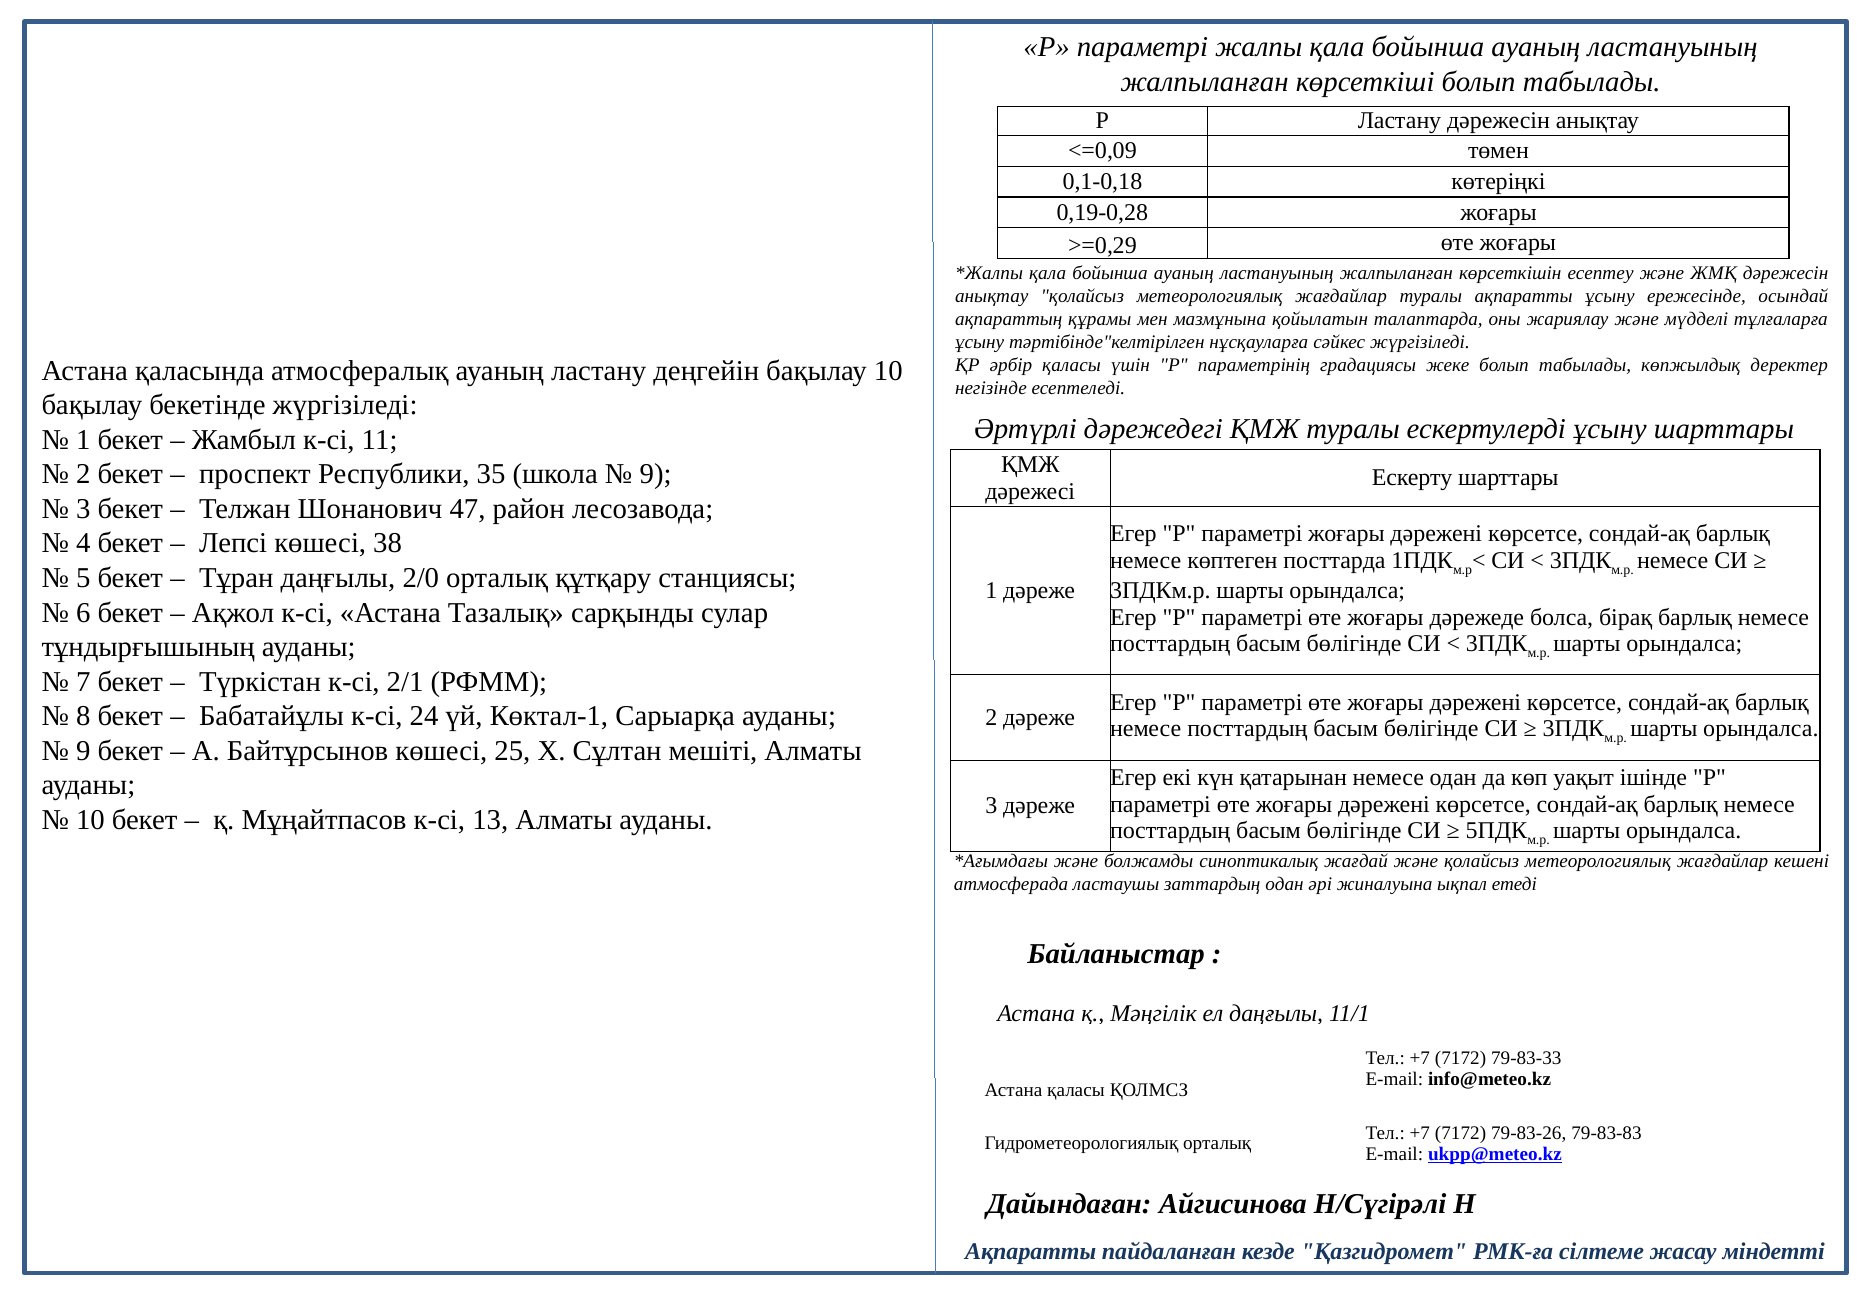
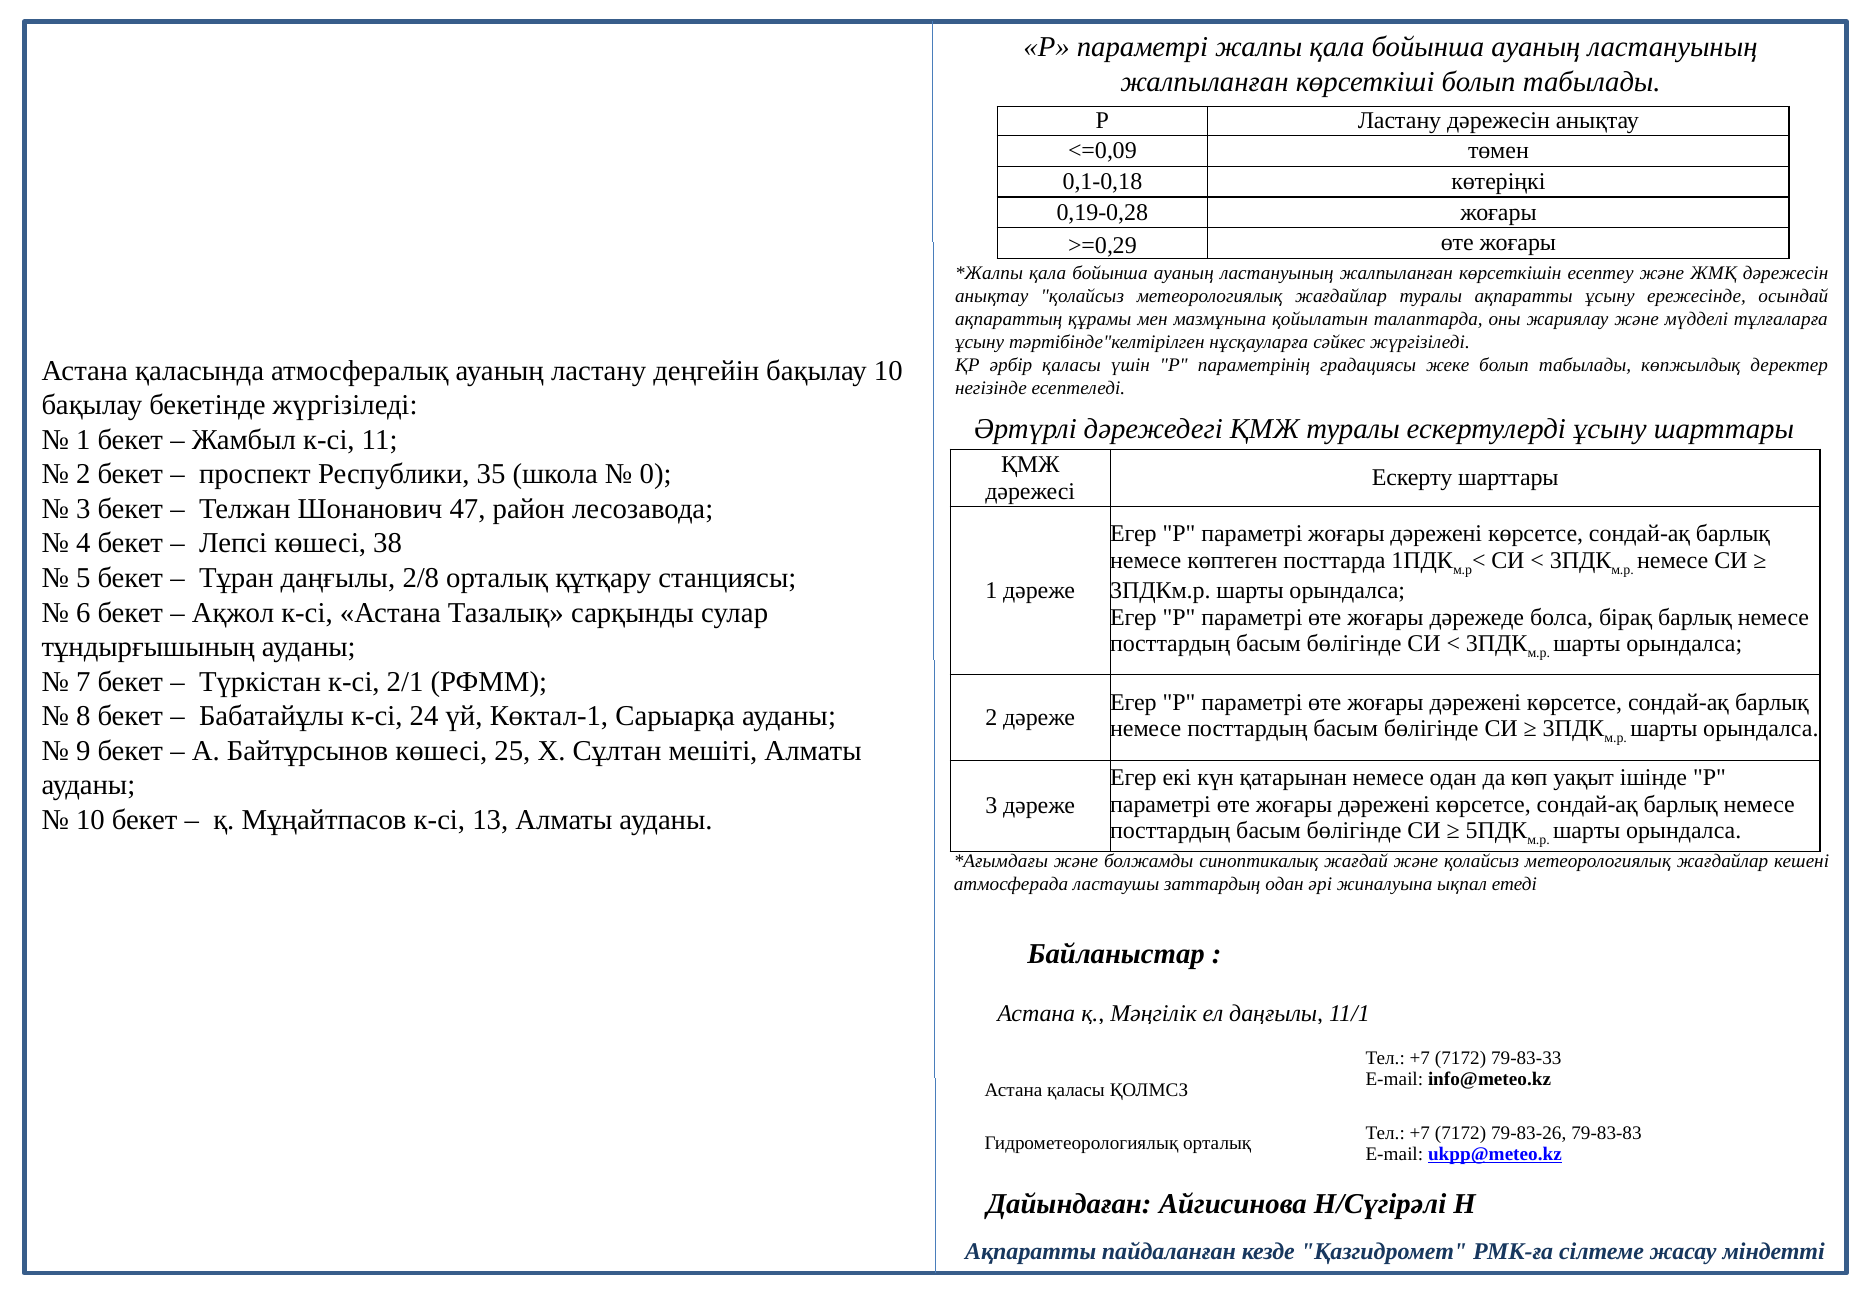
9 at (656, 474): 9 -> 0
2/0: 2/0 -> 2/8
